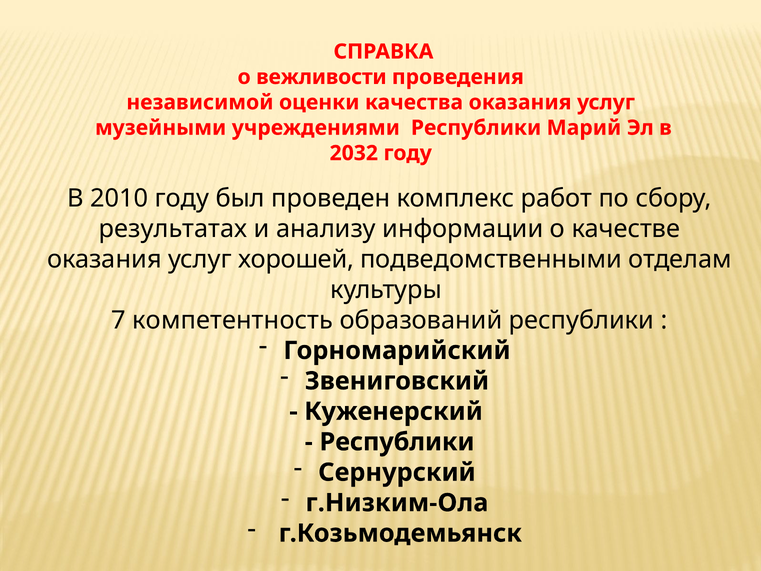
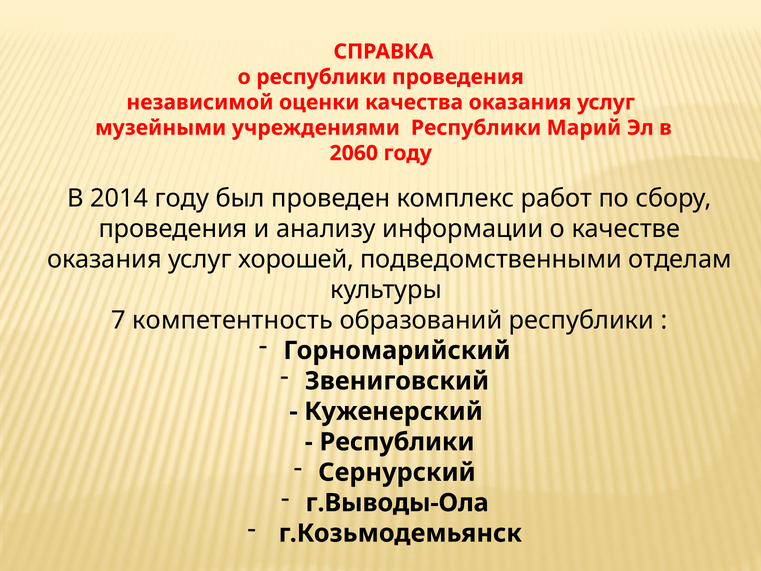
о вежливости: вежливости -> республики
2032: 2032 -> 2060
2010: 2010 -> 2014
результатах at (173, 229): результатах -> проведения
г.Низким-Ола: г.Низким-Ола -> г.Выводы-Ола
